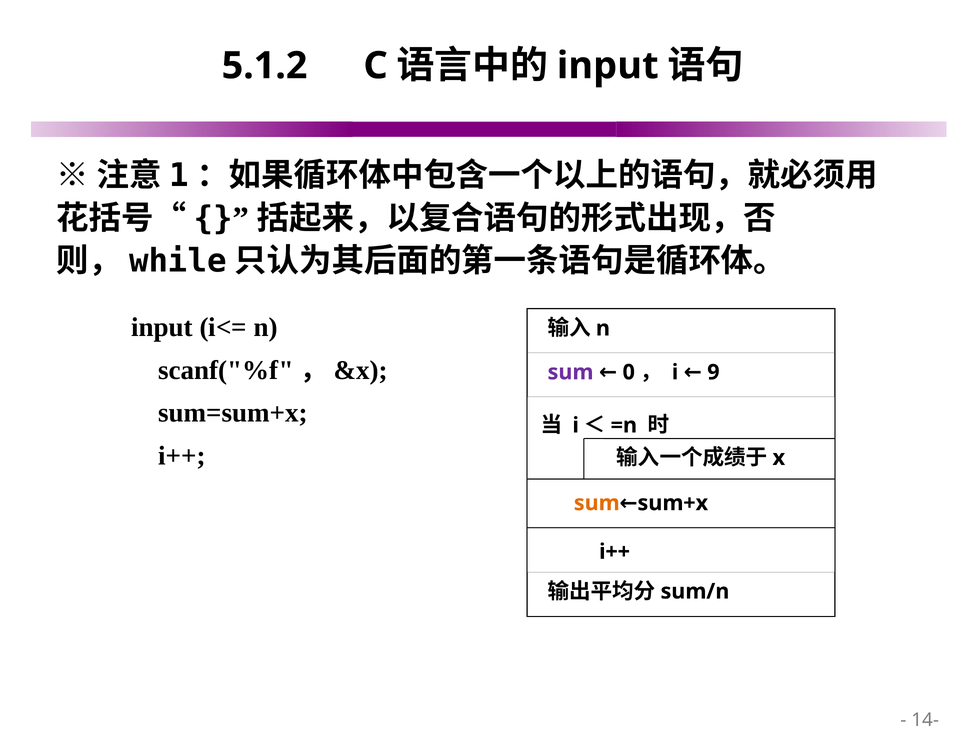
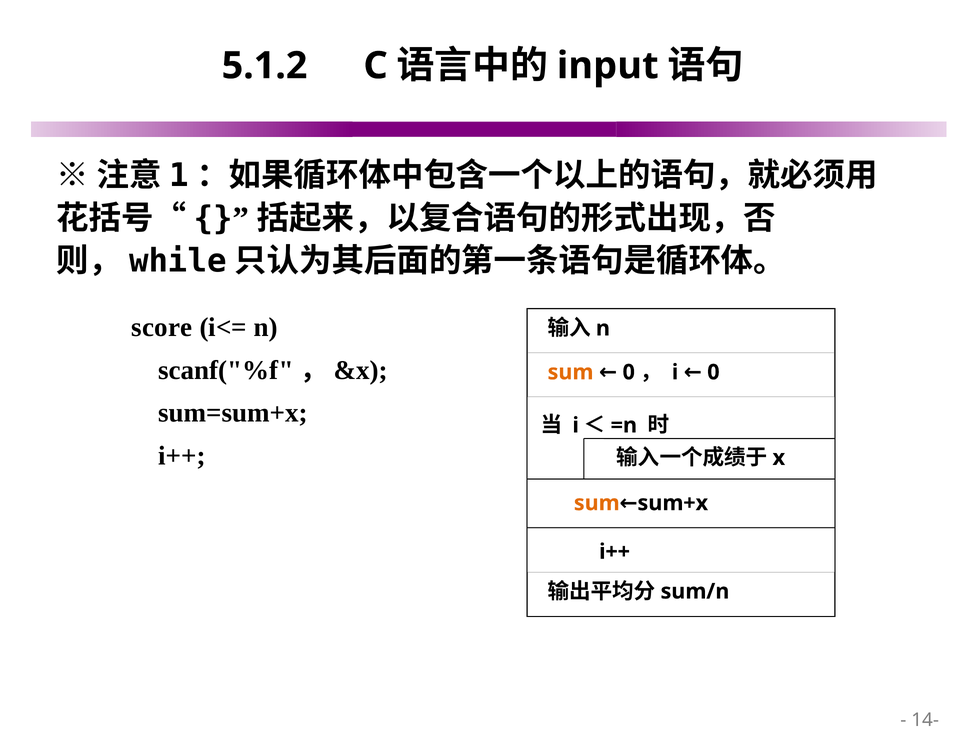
input at (162, 327): input -> score
i 9: 9 -> 0
sum at (571, 372) colour: purple -> orange
